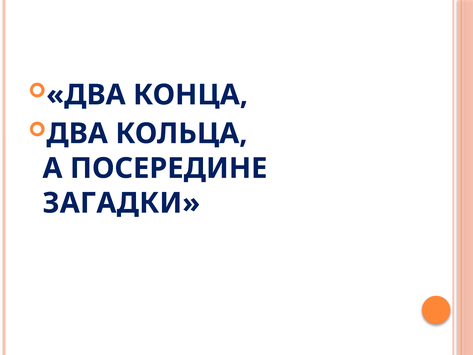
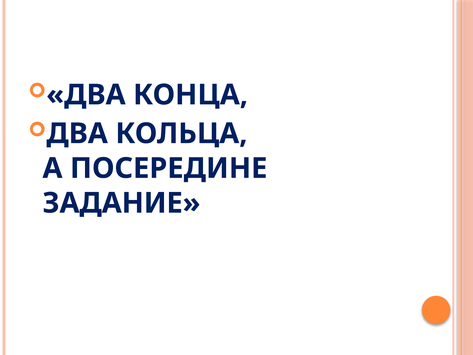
ЗАГАДКИ: ЗАГАДКИ -> ЗАДАНИЕ
